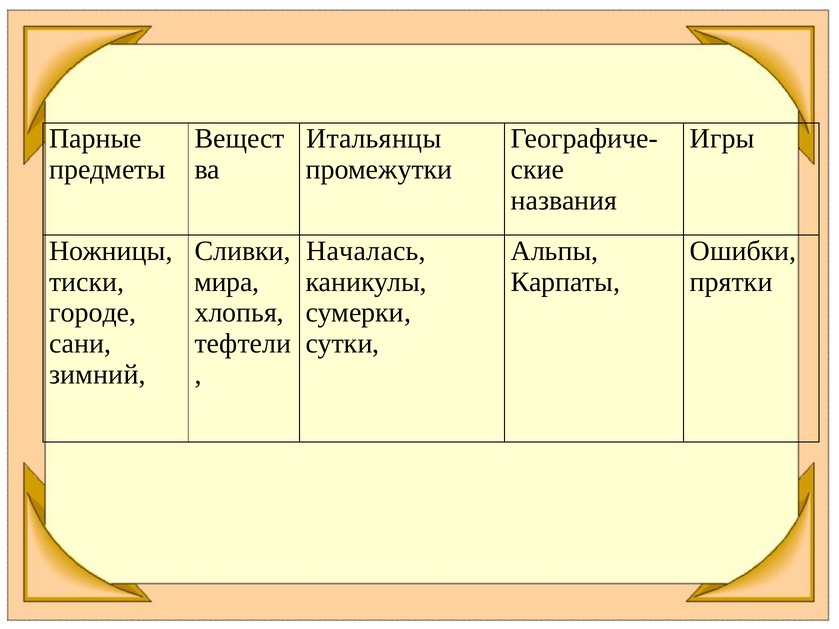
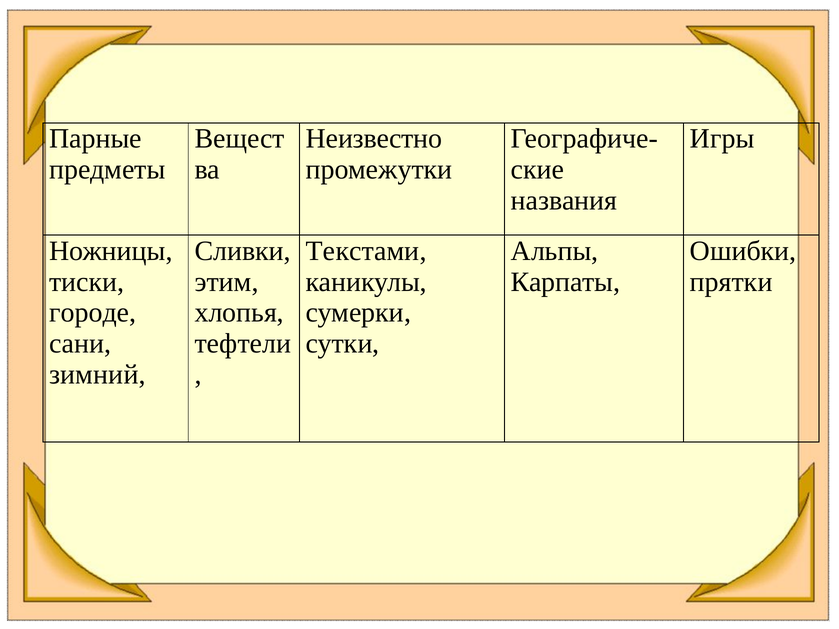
Итальянцы: Итальянцы -> Неизвестно
Началась: Началась -> Текстами
мира: мира -> этим
